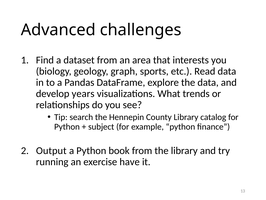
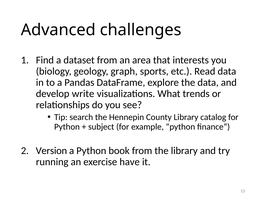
years: years -> write
Output: Output -> Version
